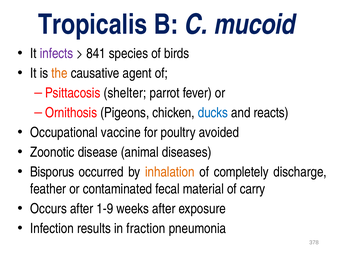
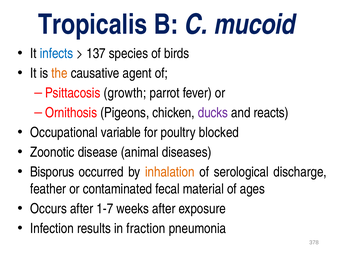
infects colour: purple -> blue
841: 841 -> 137
shelter: shelter -> growth
ducks colour: blue -> purple
vaccine: vaccine -> variable
avoided: avoided -> blocked
completely: completely -> serological
carry: carry -> ages
1-9: 1-9 -> 1-7
